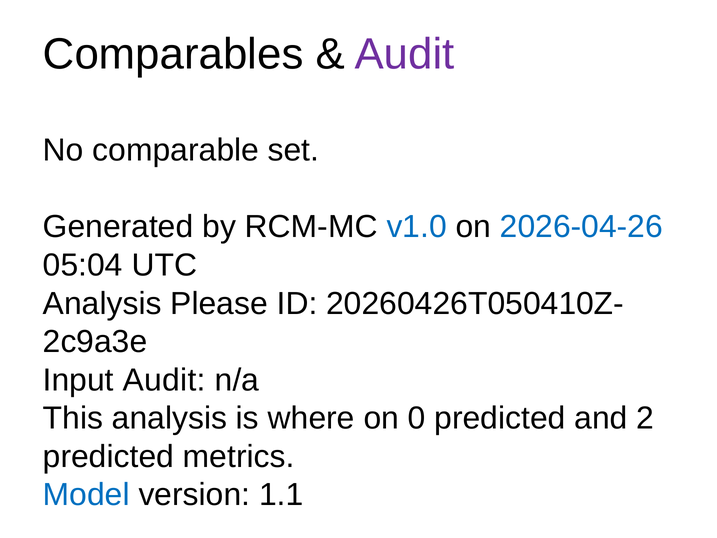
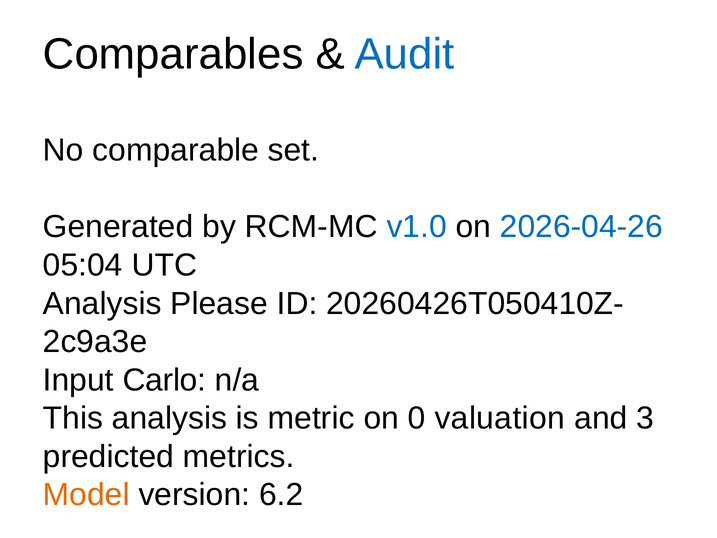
Audit at (404, 54) colour: purple -> blue
Input Audit: Audit -> Carlo
where: where -> metric
0 predicted: predicted -> valuation
2: 2 -> 3
Model colour: blue -> orange
1.1: 1.1 -> 6.2
